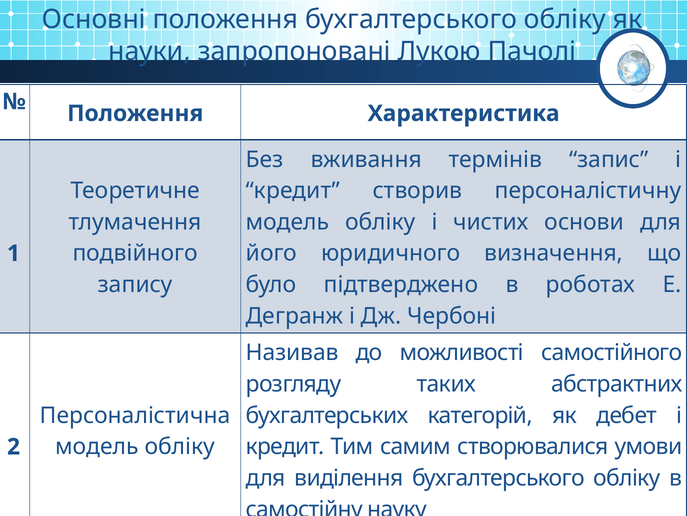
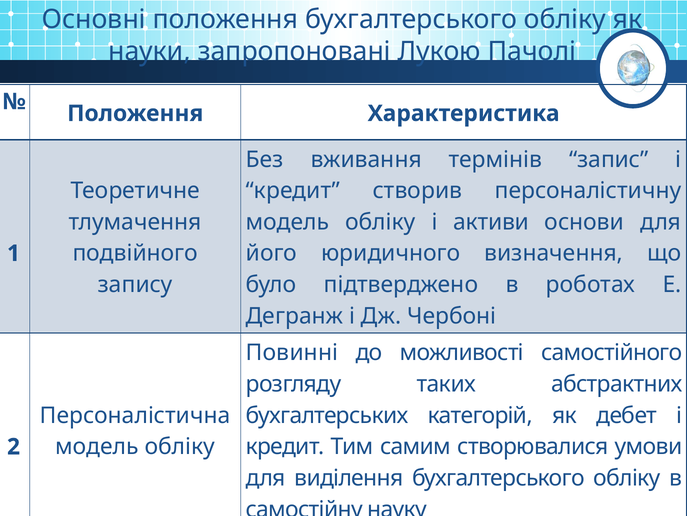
чистих: чистих -> активи
Називав: Називав -> Повинні
